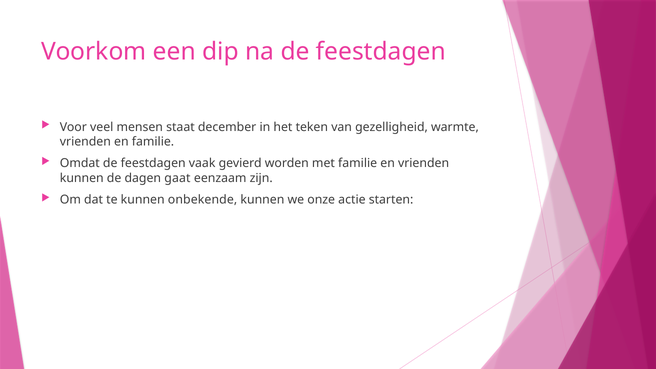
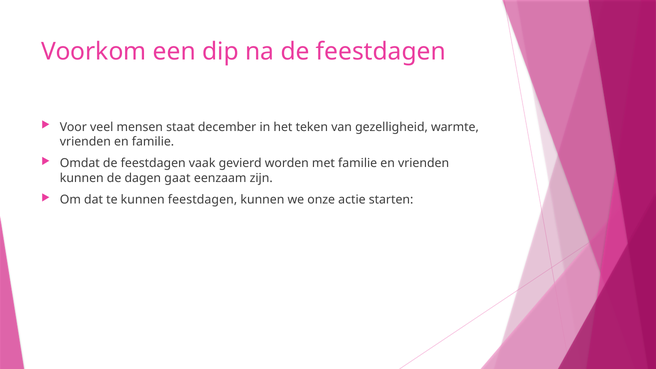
kunnen onbekende: onbekende -> feestdagen
